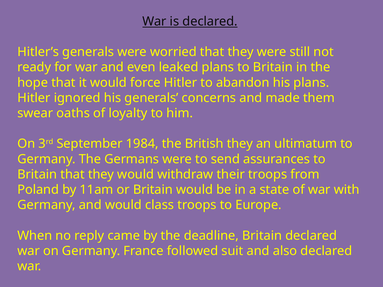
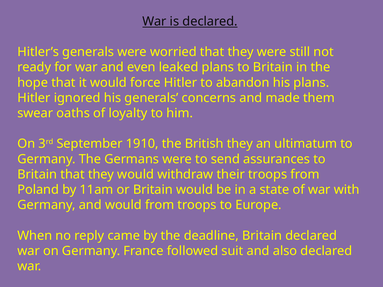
1984: 1984 -> 1910
would class: class -> from
